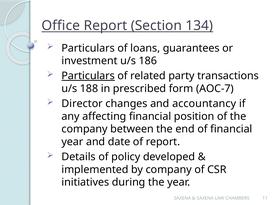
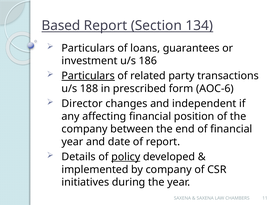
Office: Office -> Based
AOC-7: AOC-7 -> AOC-6
accountancy: accountancy -> independent
policy underline: none -> present
